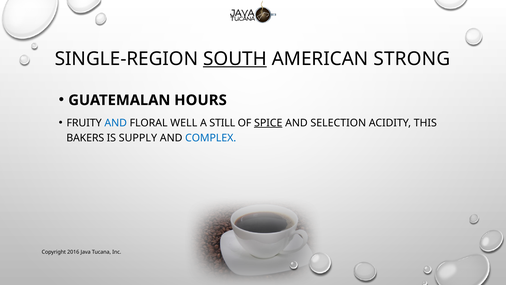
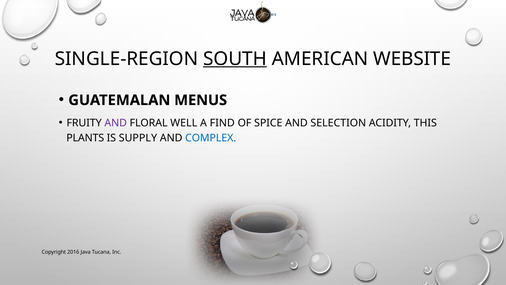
STRONG: STRONG -> WEBSITE
HOURS: HOURS -> MENUS
AND at (116, 123) colour: blue -> purple
STILL: STILL -> FIND
SPICE underline: present -> none
BAKERS: BAKERS -> PLANTS
